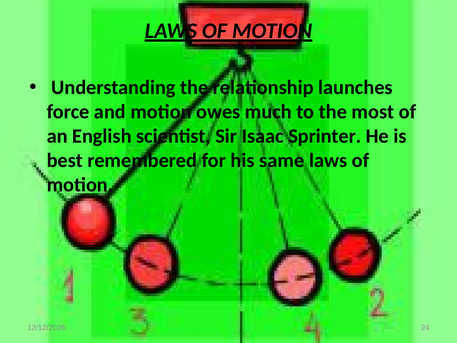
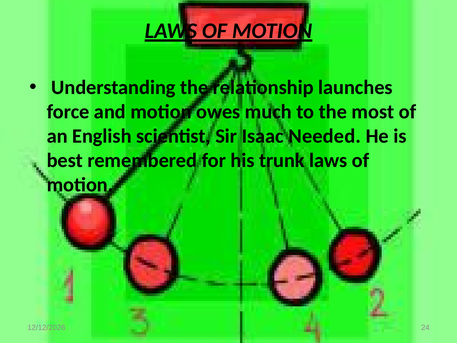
Sprinter: Sprinter -> Needed
same: same -> trunk
